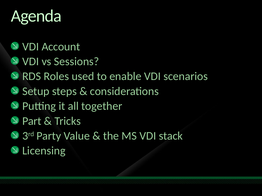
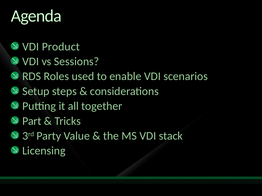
Account: Account -> Product
